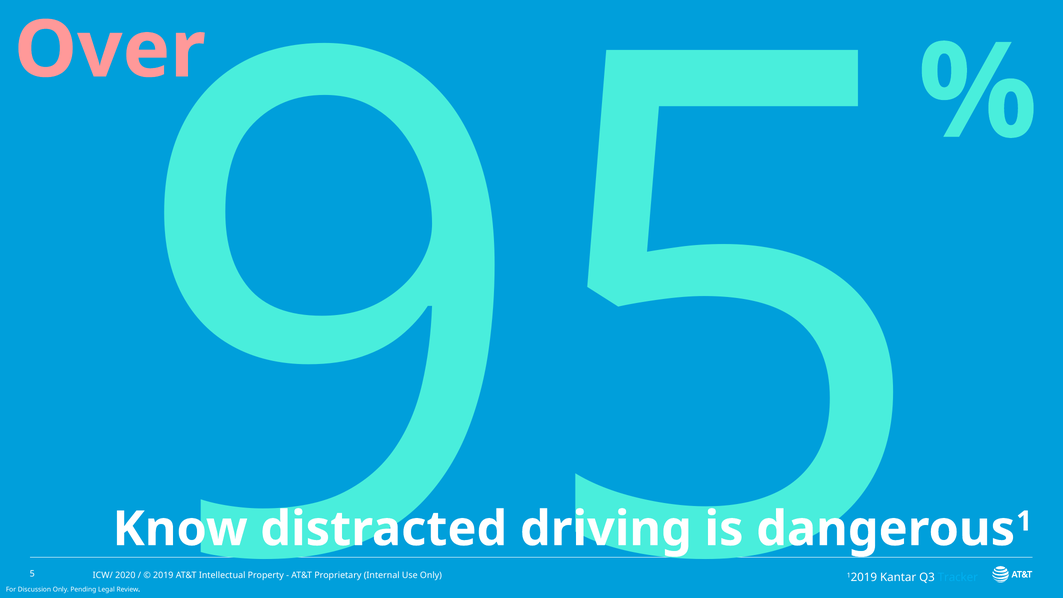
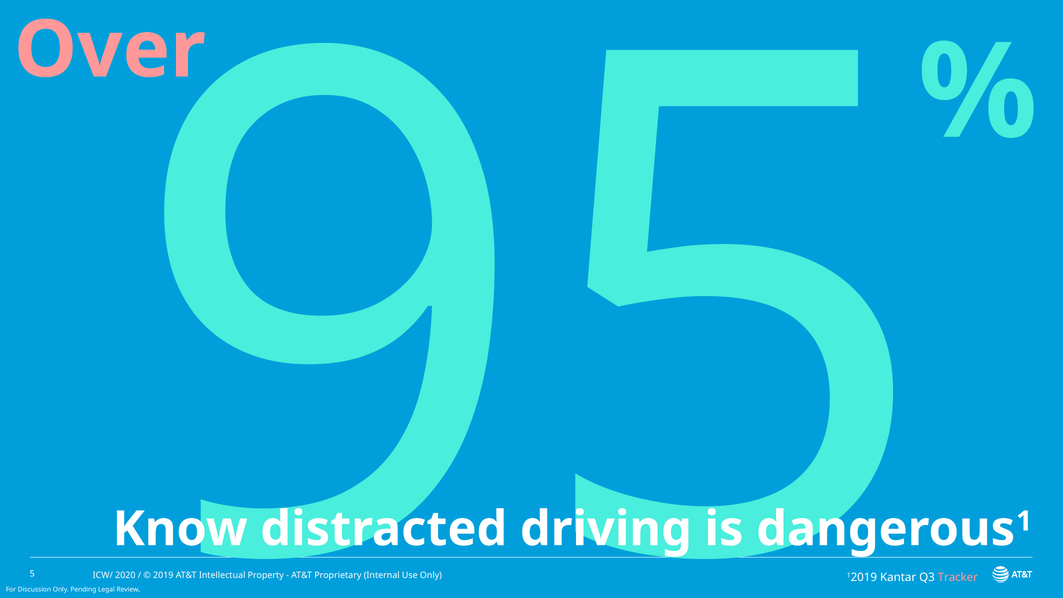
Tracker colour: light blue -> pink
